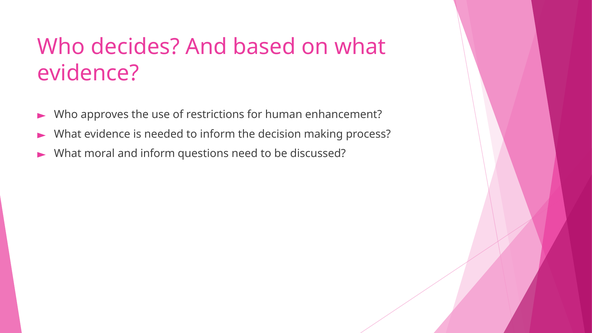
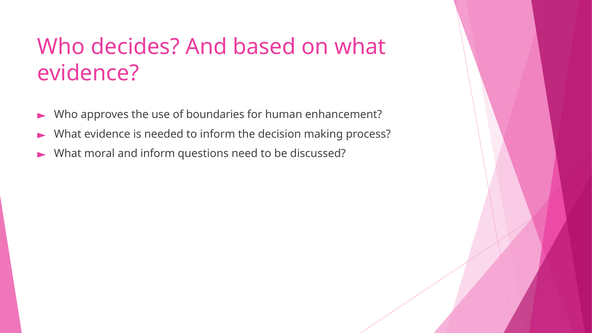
restrictions: restrictions -> boundaries
